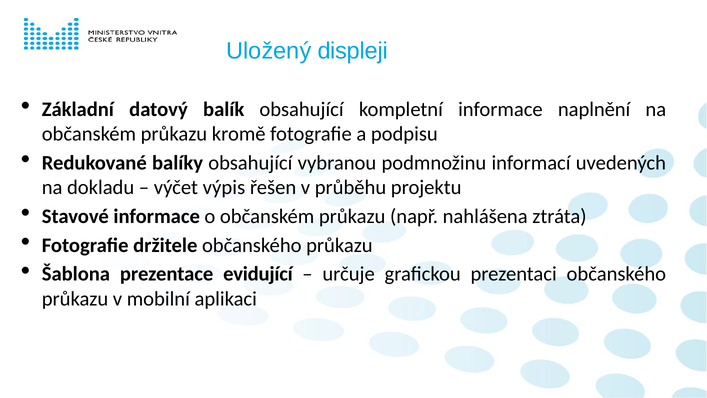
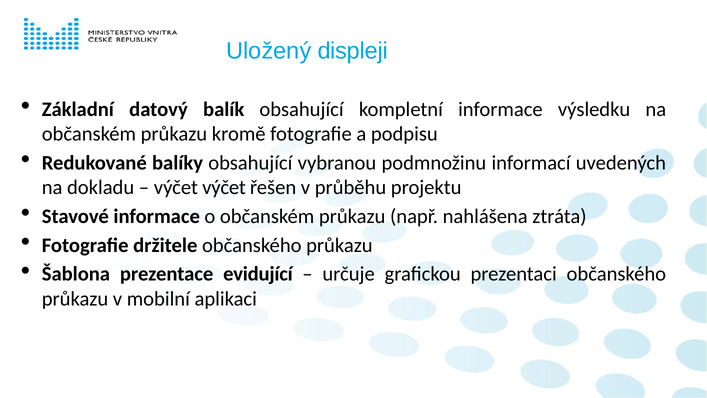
naplnění: naplnění -> výsledku
výčet výpis: výpis -> výčet
